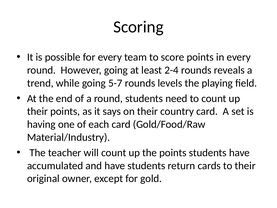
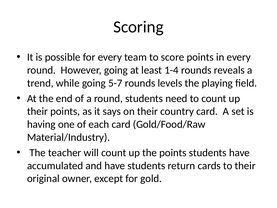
2-4: 2-4 -> 1-4
